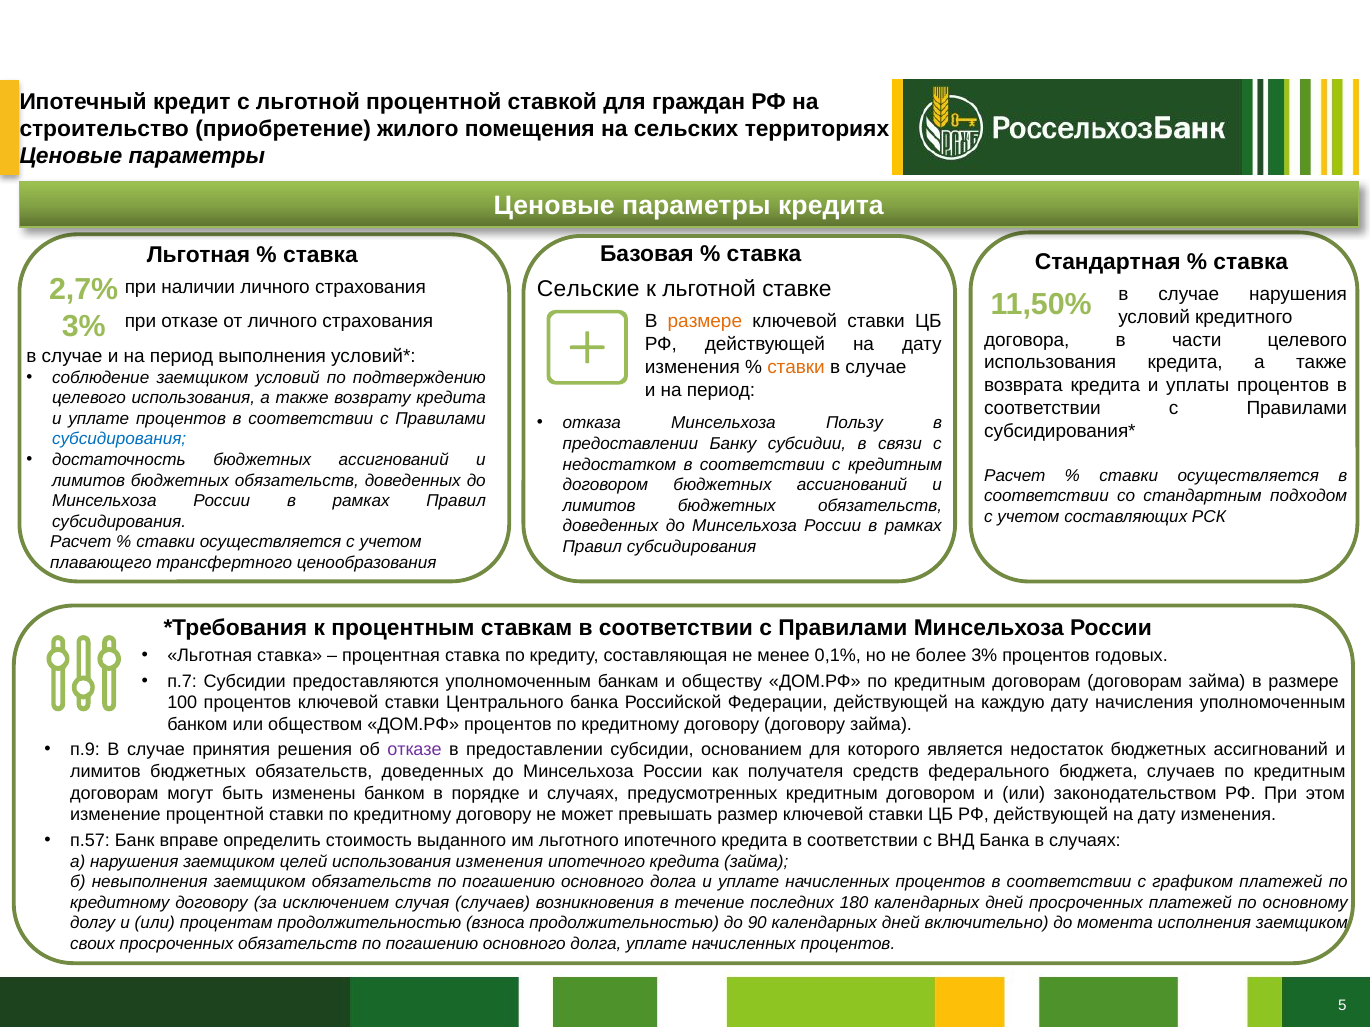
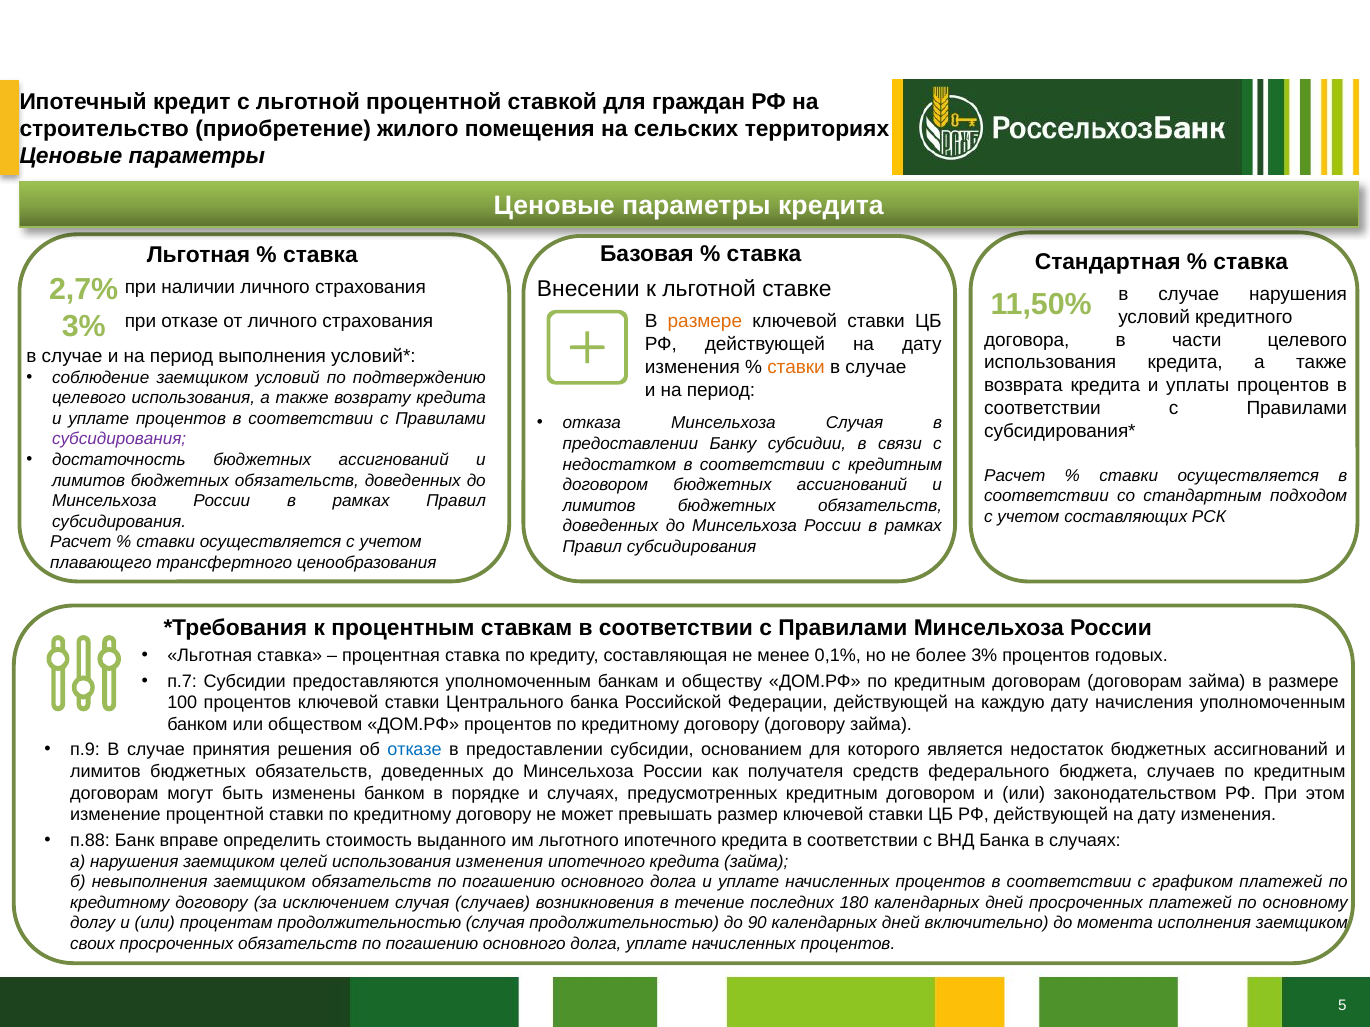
Сельские: Сельские -> Внесении
Минсельхоза Пользу: Пользу -> Случая
субсидирования at (119, 439) colour: blue -> purple
отказе at (415, 750) colour: purple -> blue
п.57: п.57 -> п.88
продолжительностью взноса: взноса -> случая
